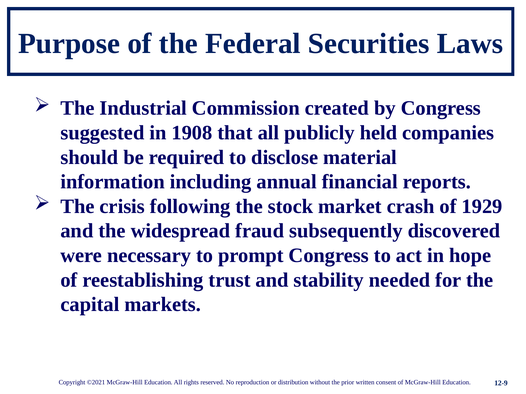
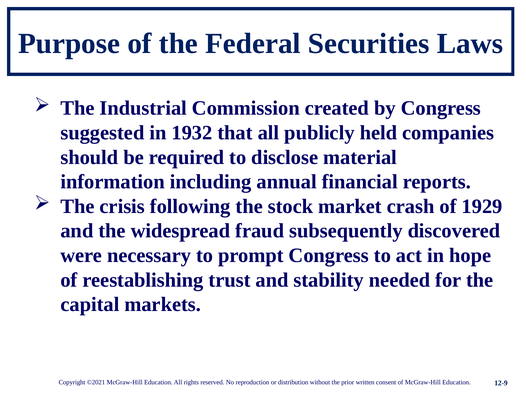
1908: 1908 -> 1932
